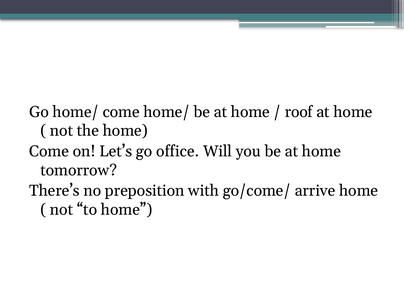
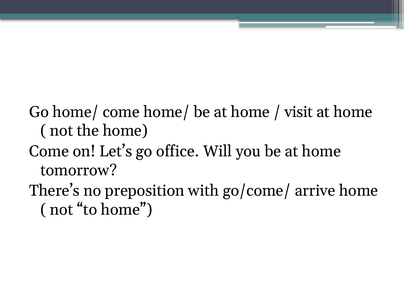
roof: roof -> visit
